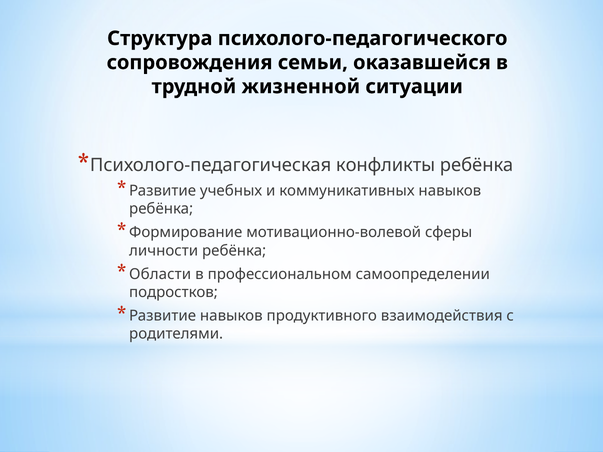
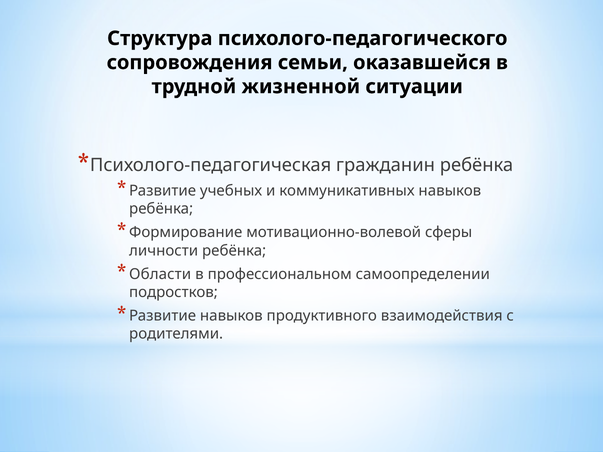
конфликты: конфликты -> гражданин
